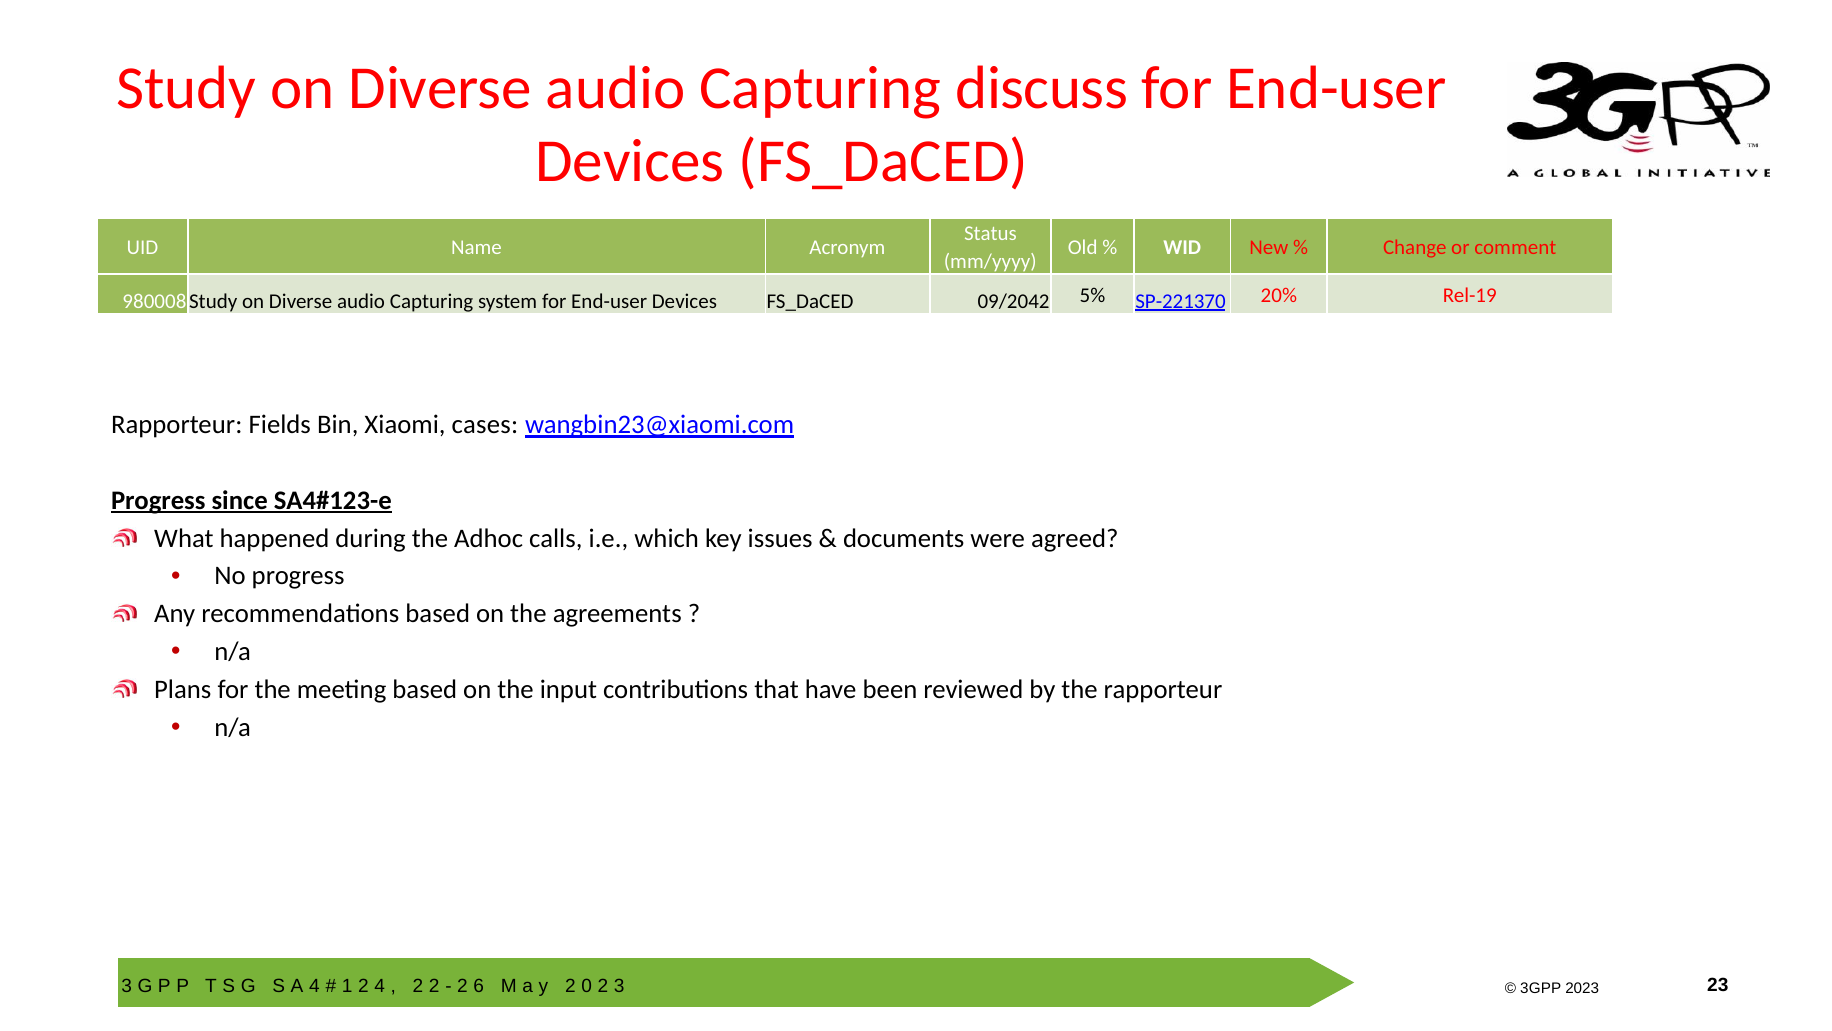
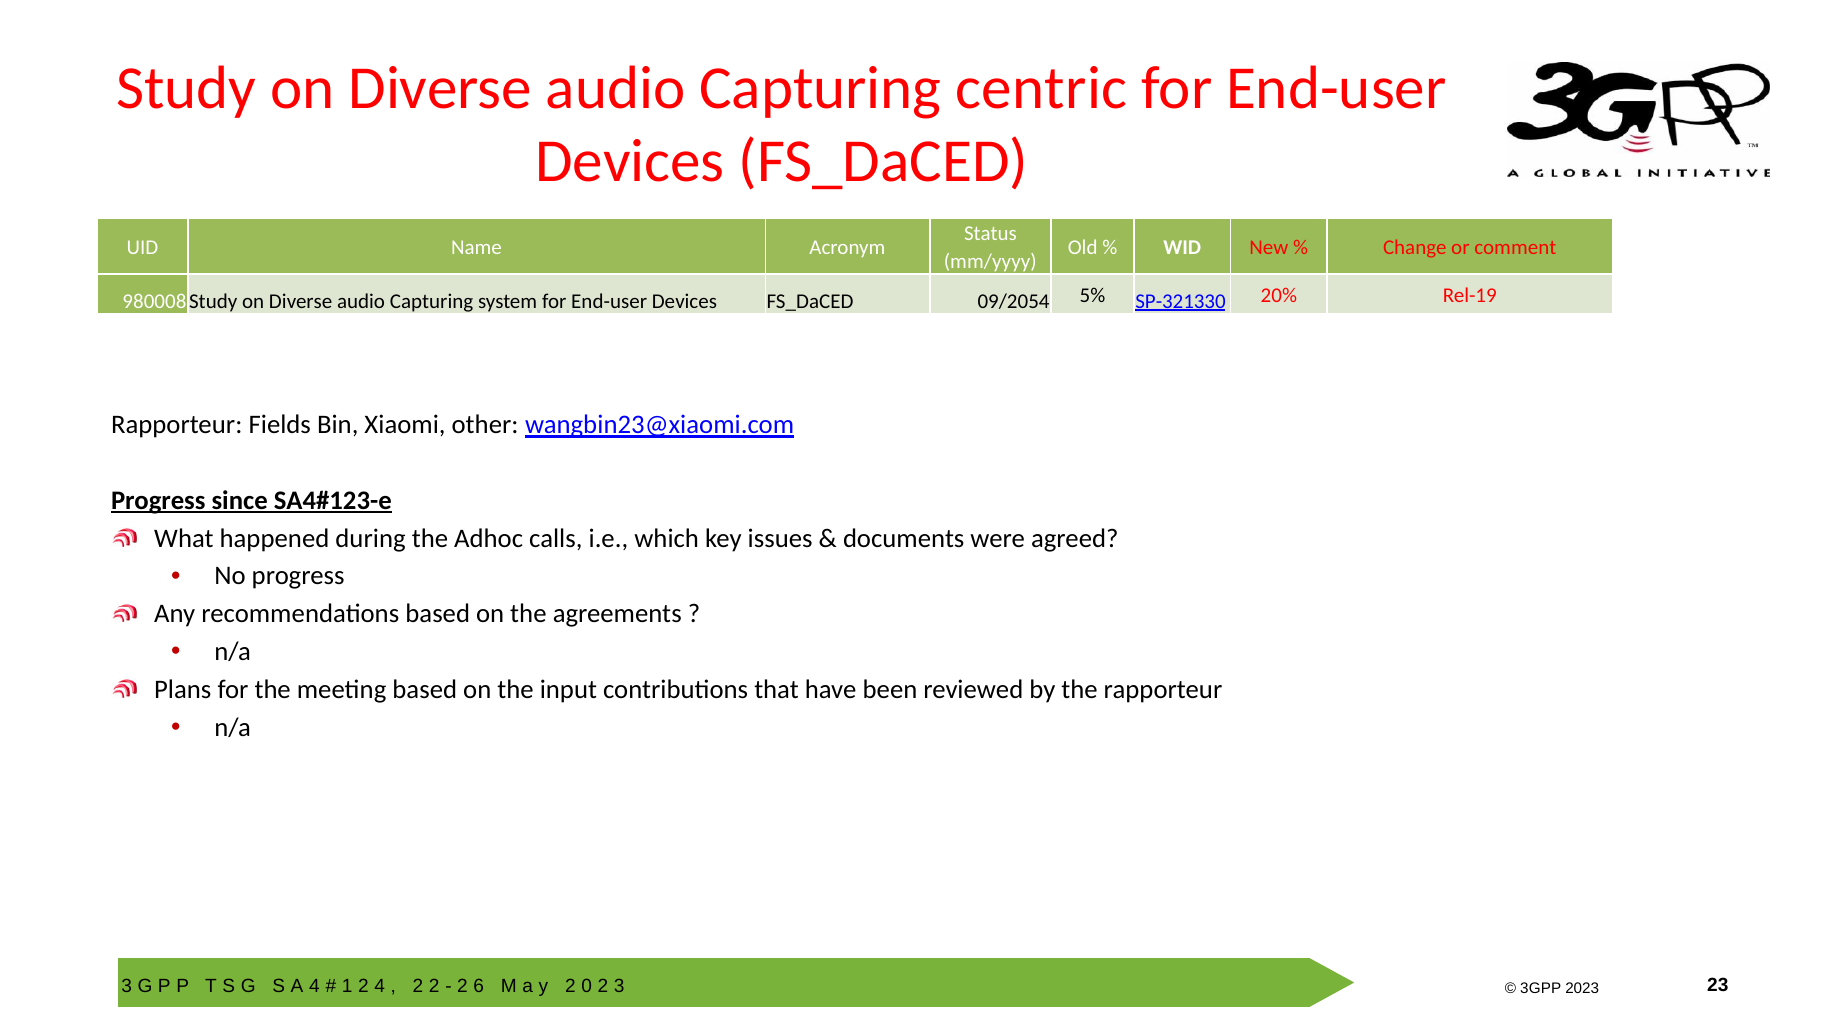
discuss: discuss -> centric
09/2042: 09/2042 -> 09/2054
SP-221370: SP-221370 -> SP-321330
cases: cases -> other
